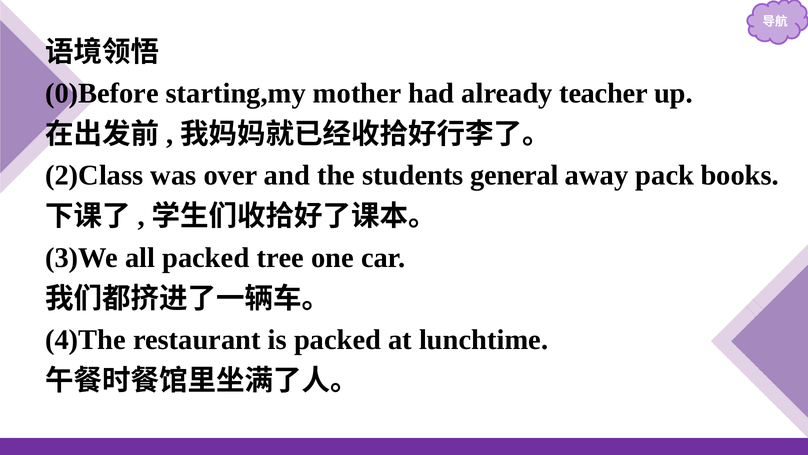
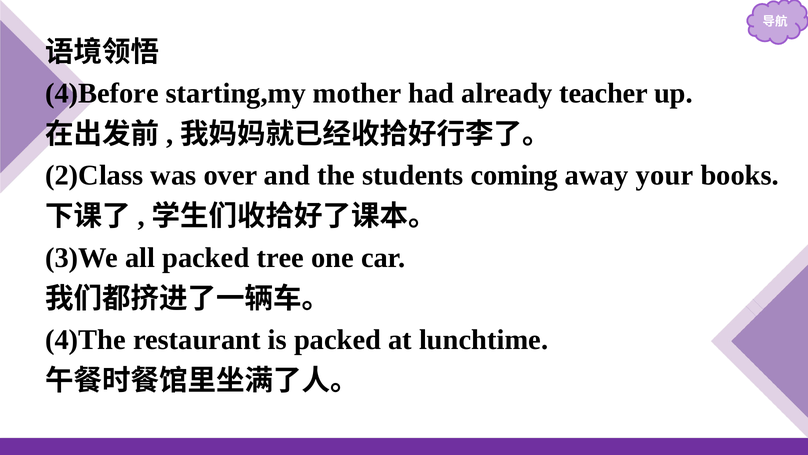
0)Before: 0)Before -> 4)Before
general: general -> coming
pack: pack -> your
